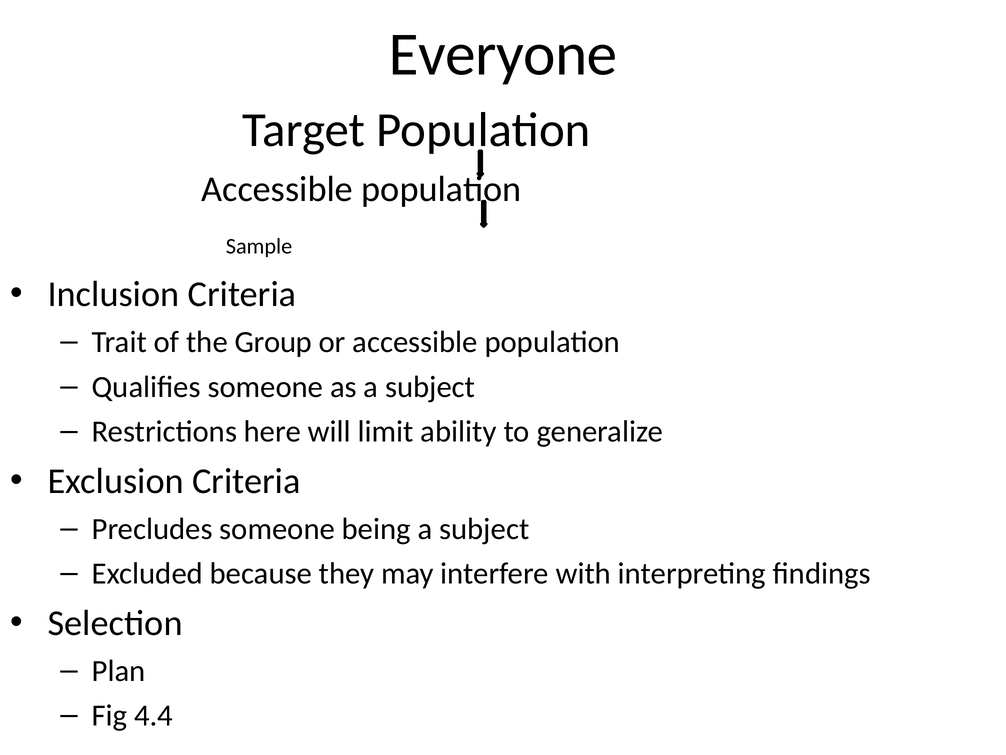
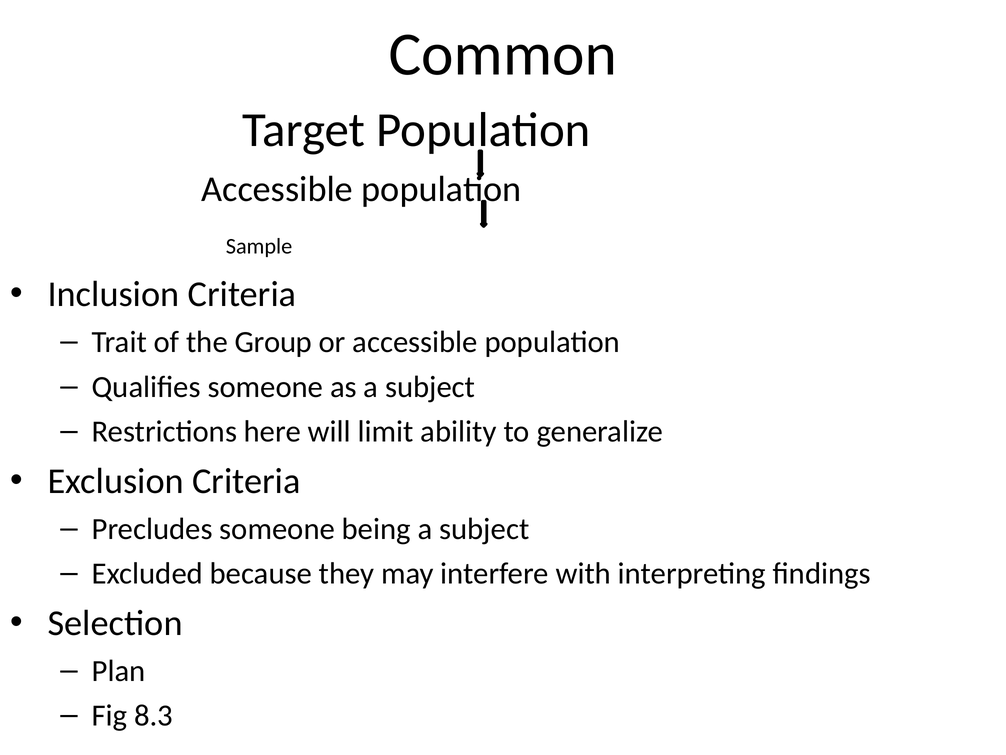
Everyone: Everyone -> Common
4.4: 4.4 -> 8.3
